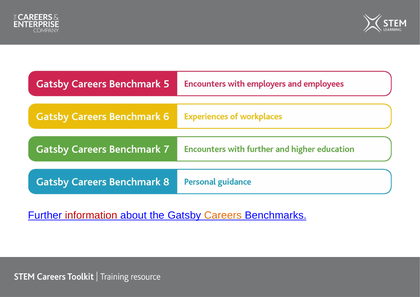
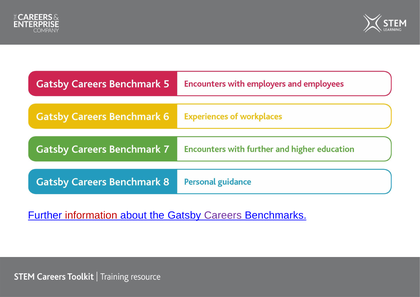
Careers colour: orange -> purple
